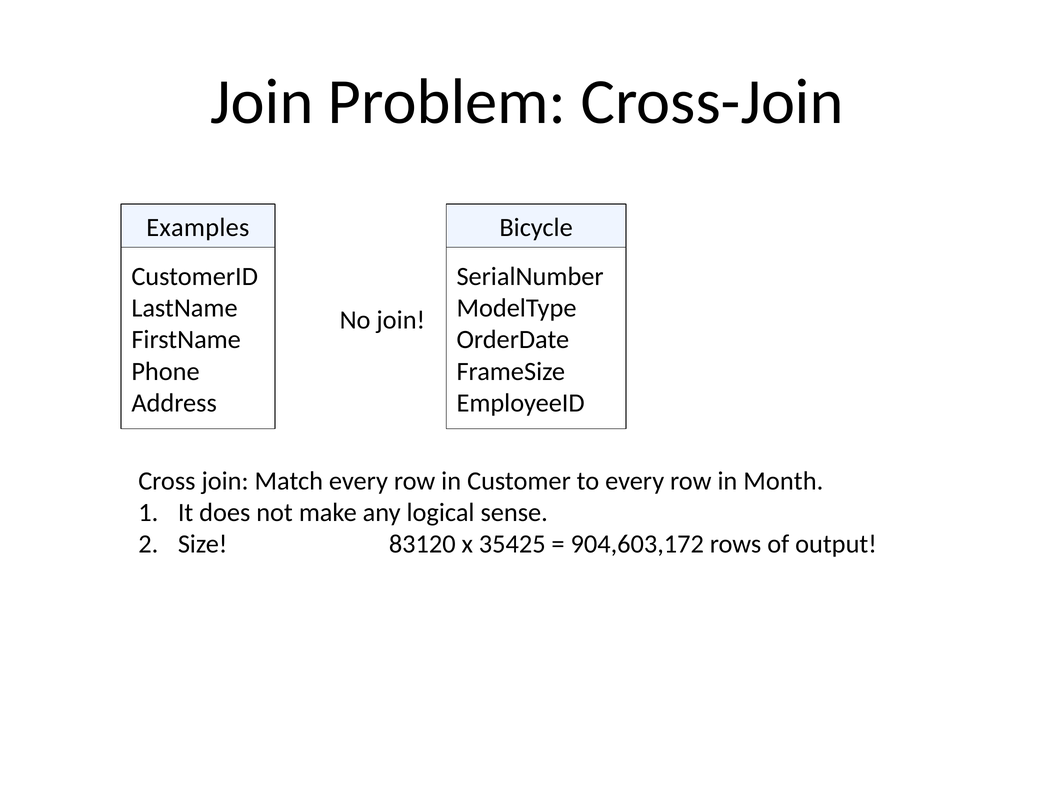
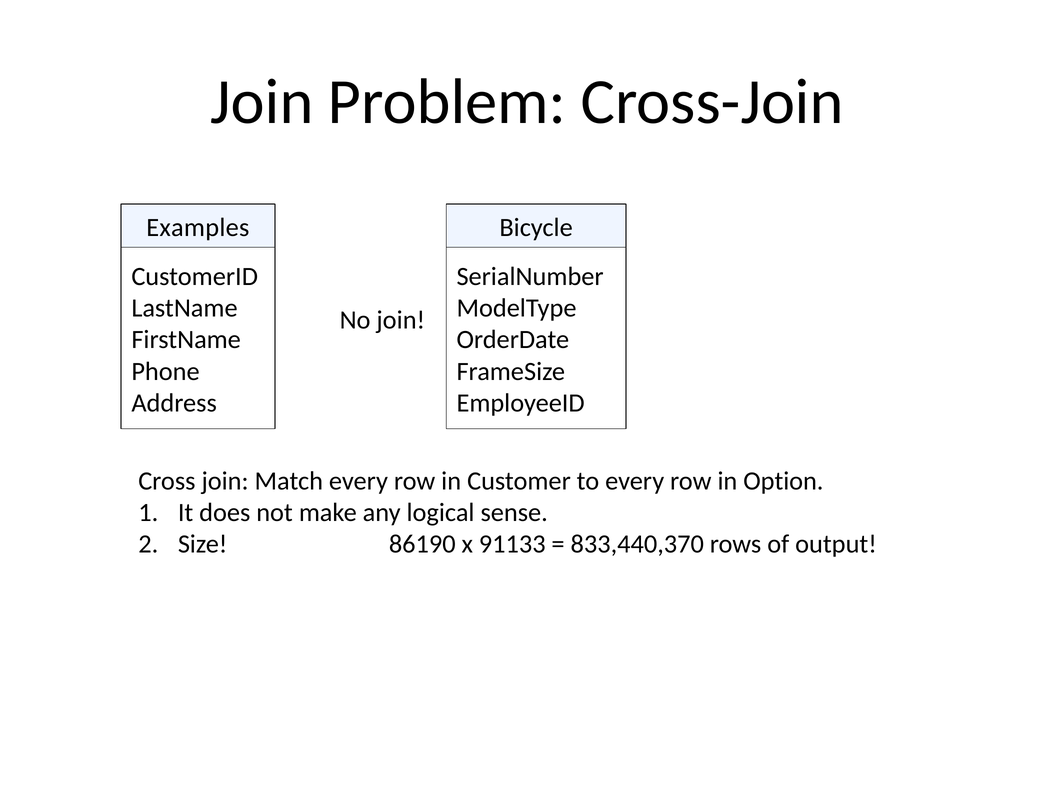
Month: Month -> Option
83120: 83120 -> 86190
35425: 35425 -> 91133
904,603,172: 904,603,172 -> 833,440,370
